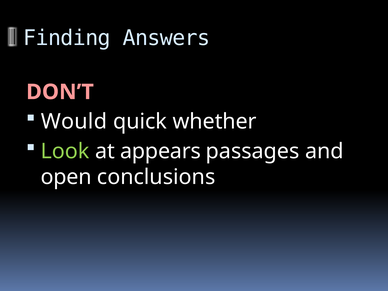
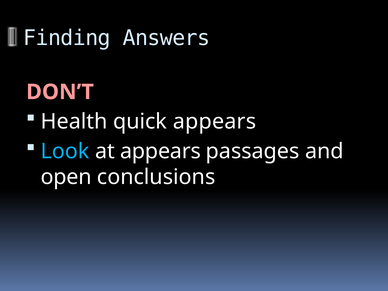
Would: Would -> Health
quick whether: whether -> appears
Look colour: light green -> light blue
